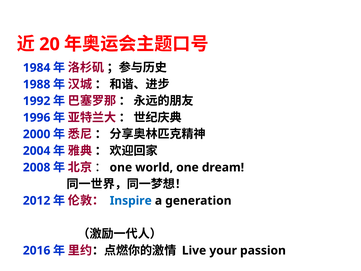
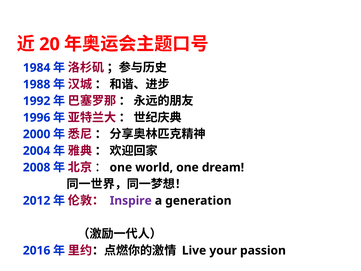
Inspire colour: blue -> purple
